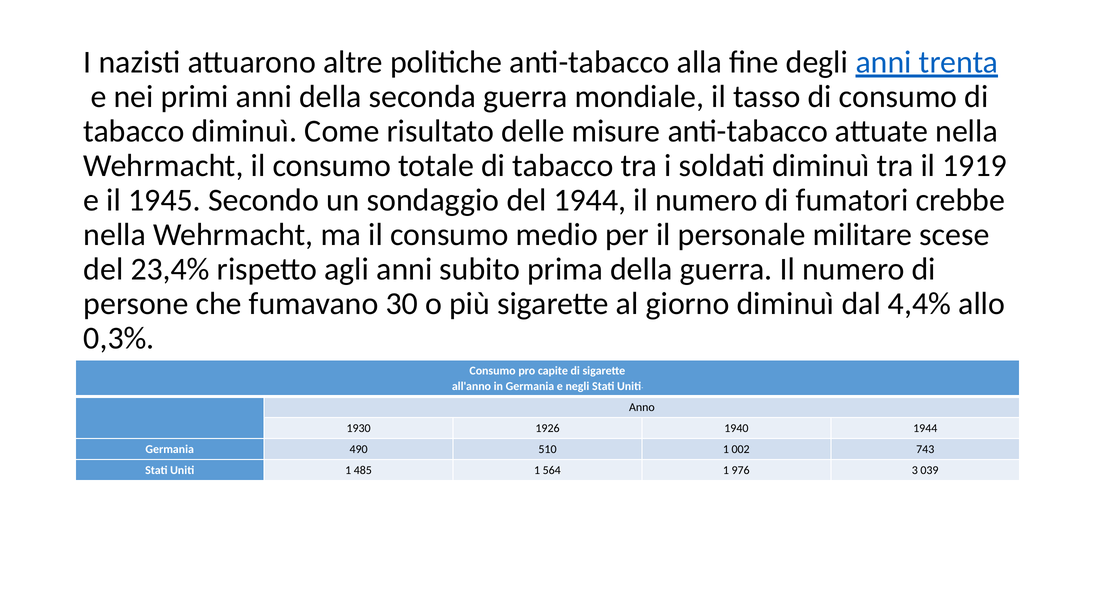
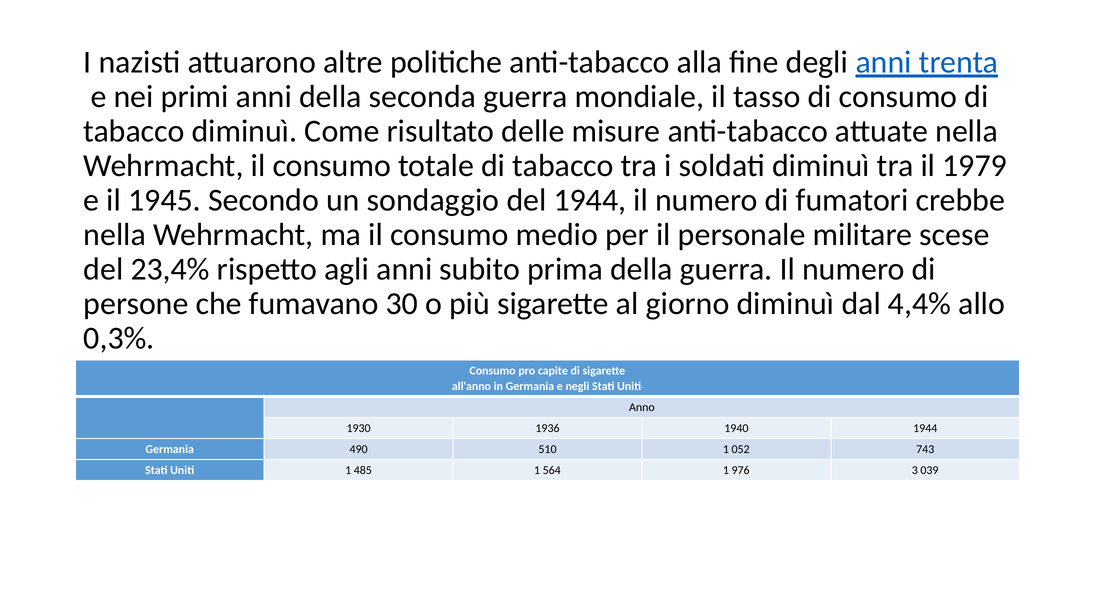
1919: 1919 -> 1979
1926: 1926 -> 1936
002: 002 -> 052
